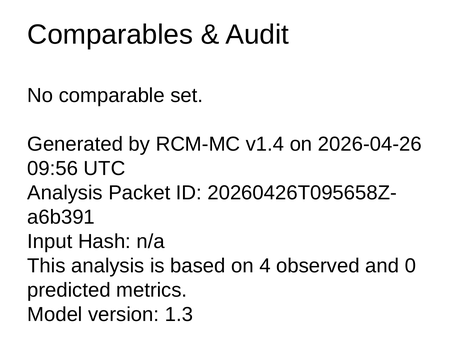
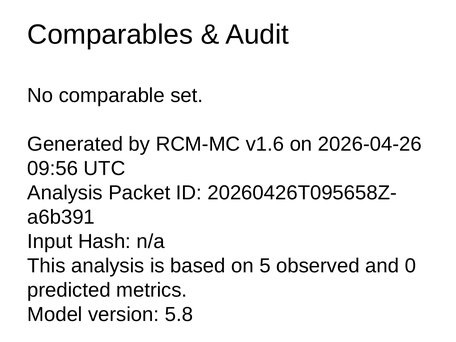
v1.4: v1.4 -> v1.6
4: 4 -> 5
1.3: 1.3 -> 5.8
